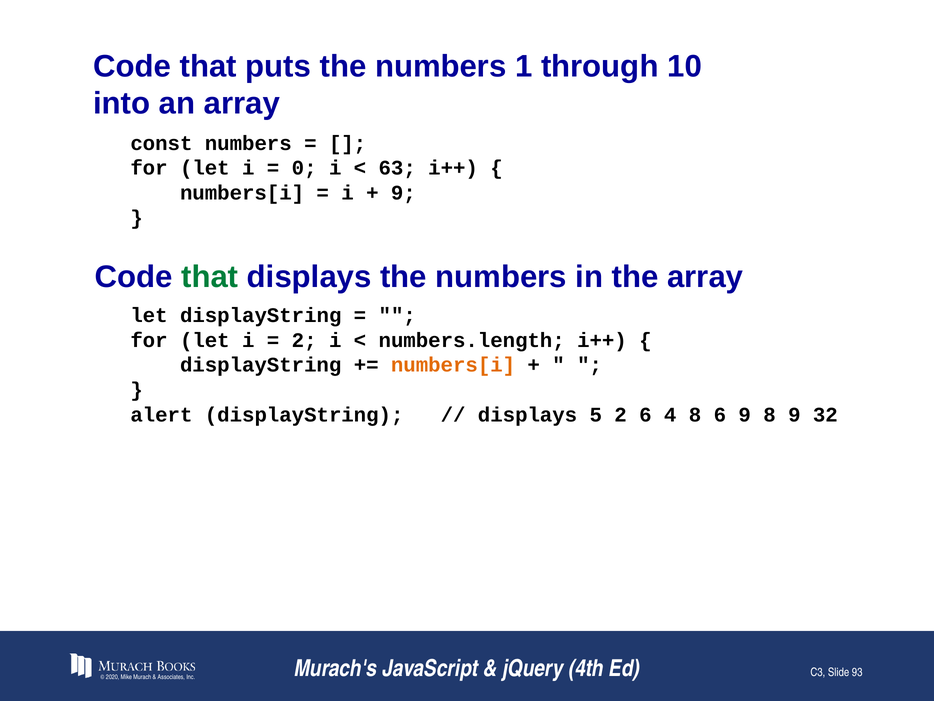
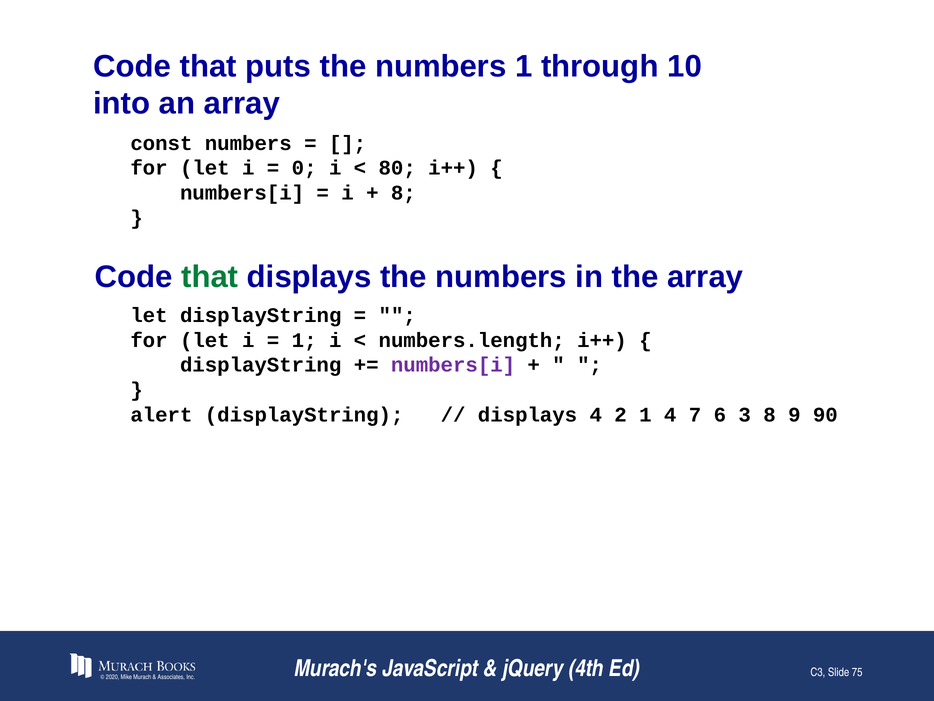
63: 63 -> 80
9 at (403, 193): 9 -> 8
2 at (304, 340): 2 -> 1
numbers[i at (453, 365) colour: orange -> purple
displays 5: 5 -> 4
2 6: 6 -> 1
4 8: 8 -> 7
6 9: 9 -> 3
32: 32 -> 90
93: 93 -> 75
